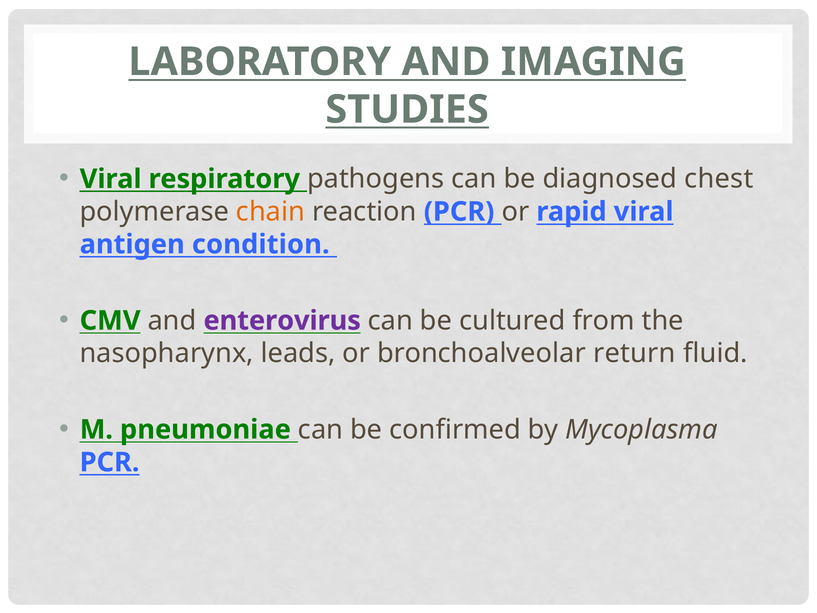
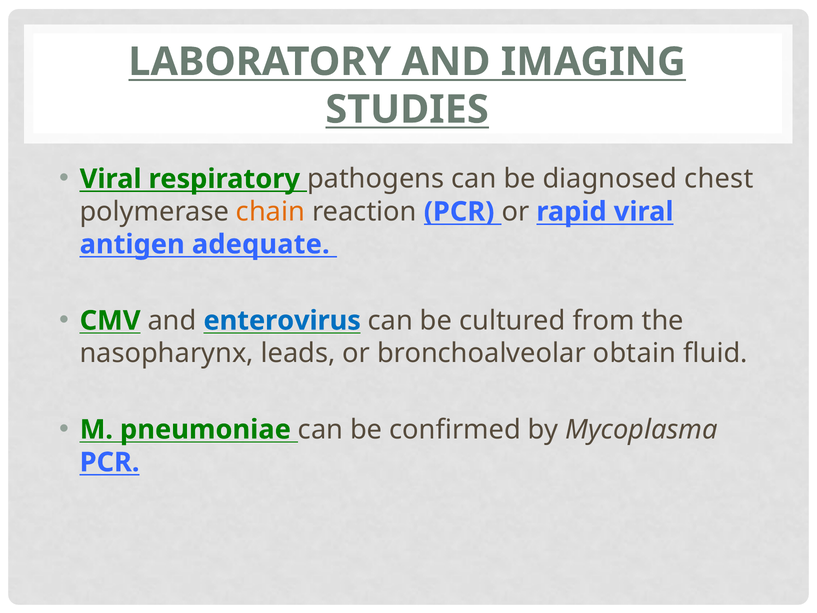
condition: condition -> adequate
enterovirus colour: purple -> blue
return: return -> obtain
